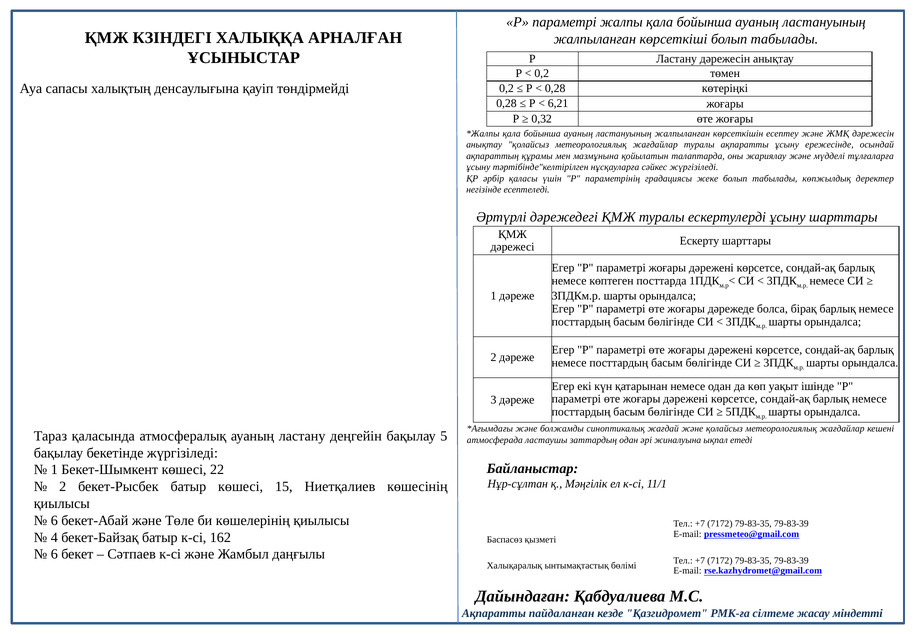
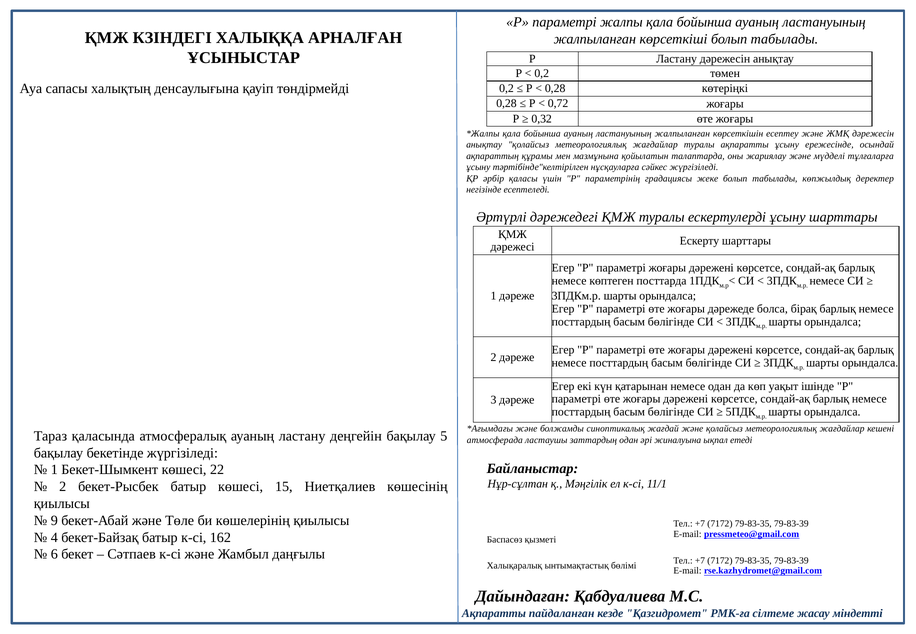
6,21: 6,21 -> 0,72
6 at (54, 521): 6 -> 9
